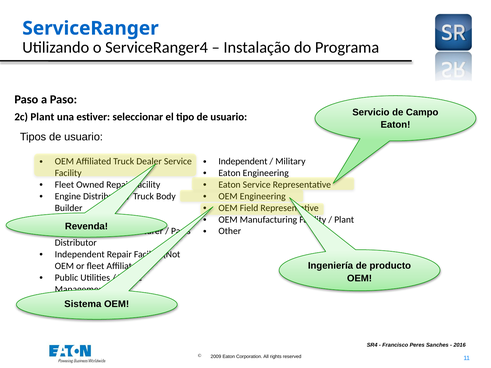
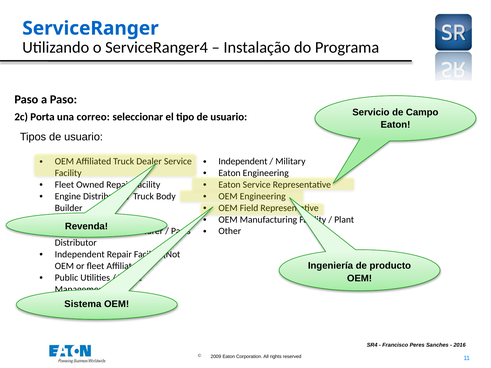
2c Plant: Plant -> Porta
estiver: estiver -> correo
